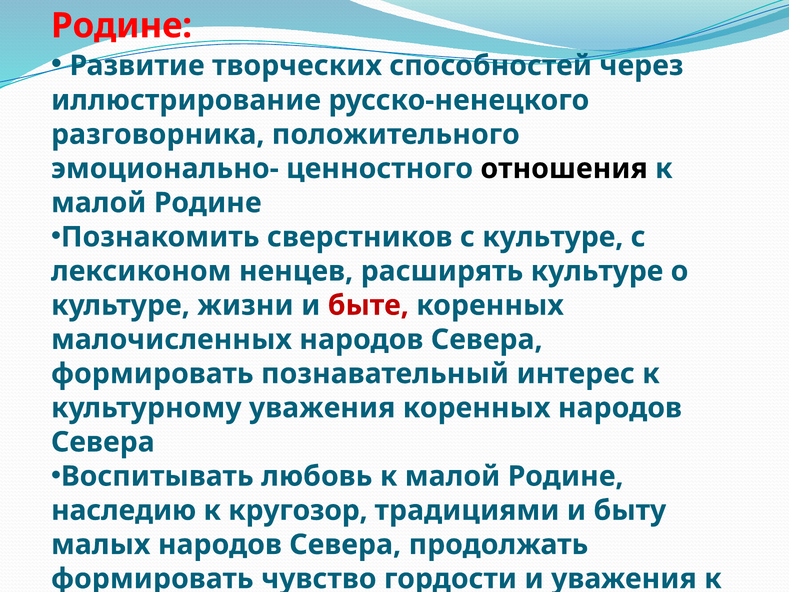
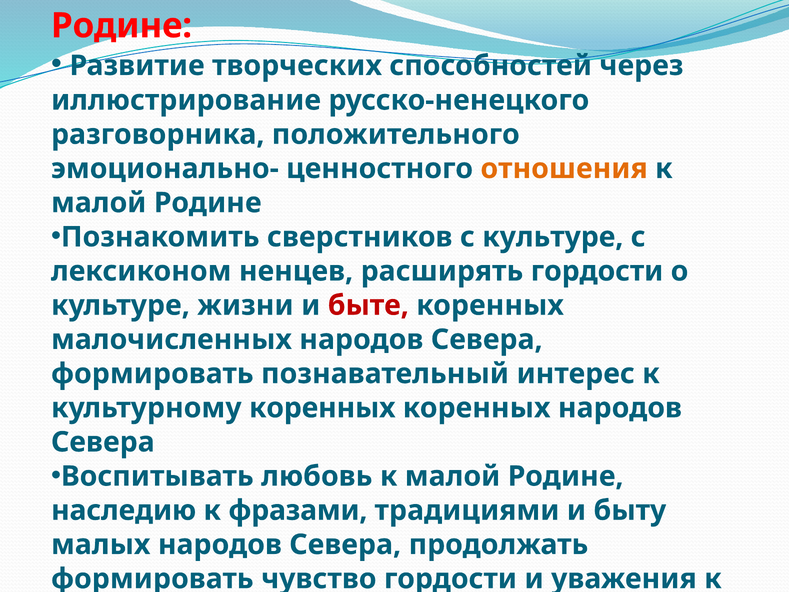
отношения colour: black -> orange
расширять культуре: культуре -> гордости
культурному уважения: уважения -> коренных
кругозор: кругозор -> фразами
